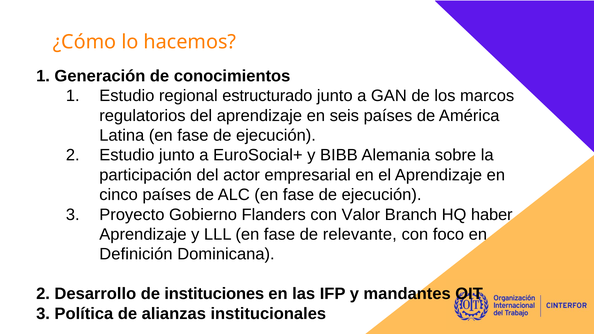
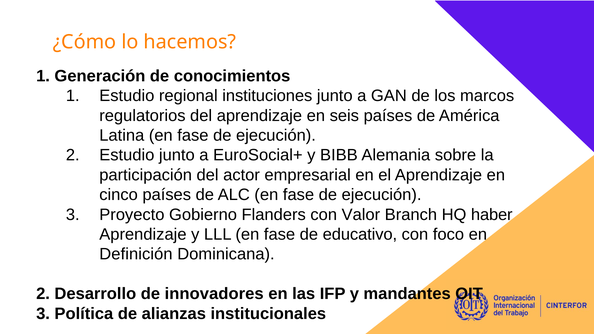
estructurado: estructurado -> instituciones
relevante: relevante -> educativo
instituciones: instituciones -> innovadores
